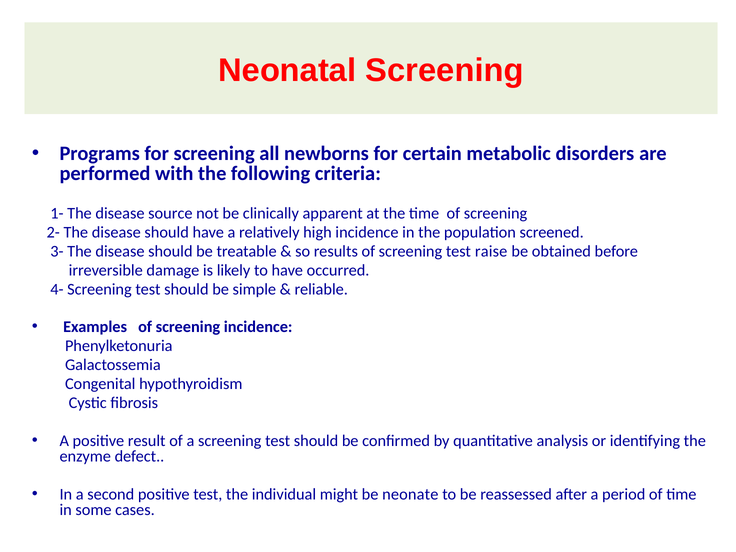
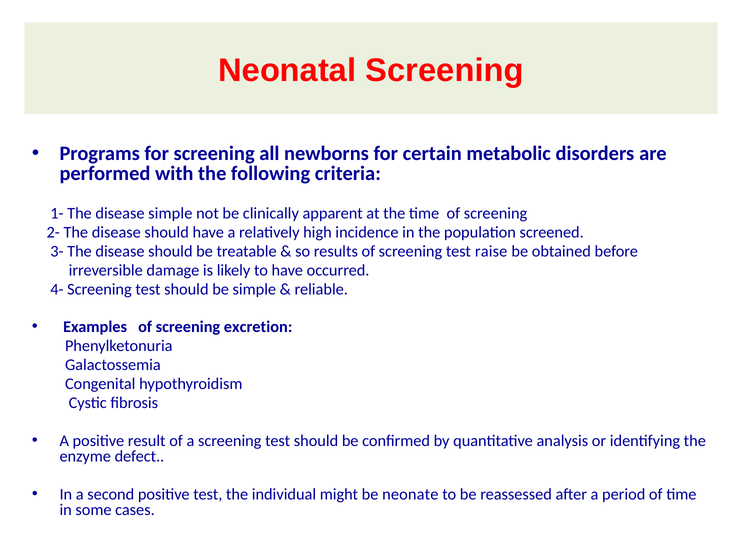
disease source: source -> simple
screening incidence: incidence -> excretion
